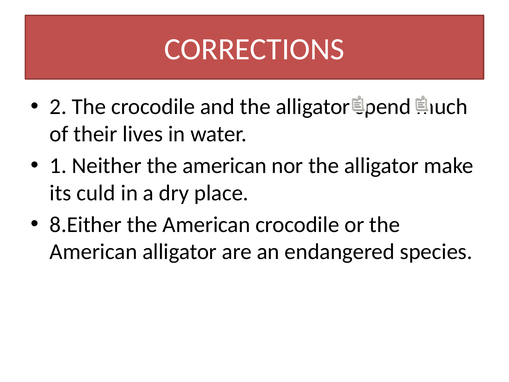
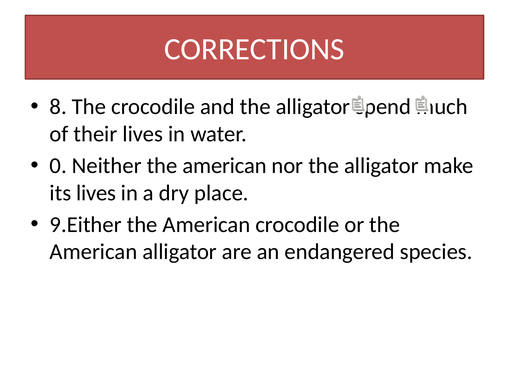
2: 2 -> 8
1: 1 -> 0
its culd: culd -> lives
8.Either: 8.Either -> 9.Either
